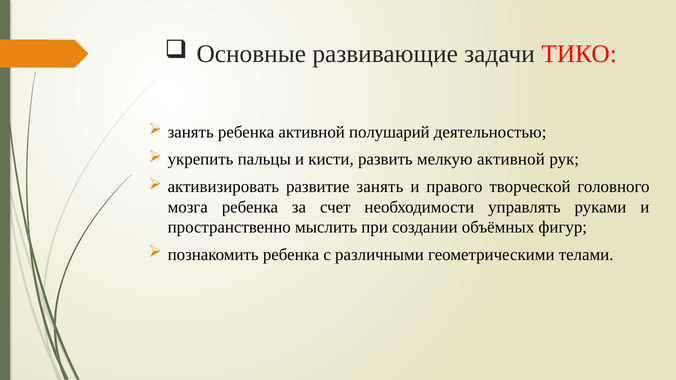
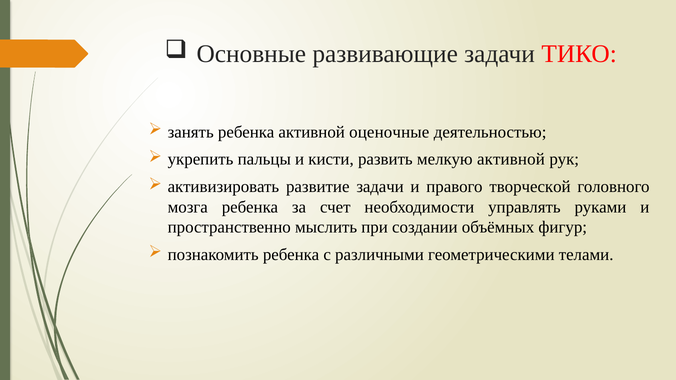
полушарий: полушарий -> оценочные
развитие занять: занять -> задачи
